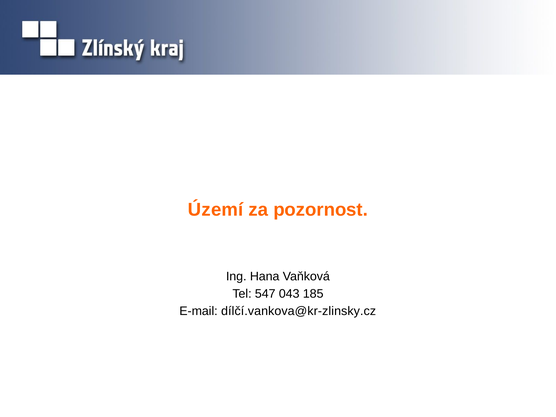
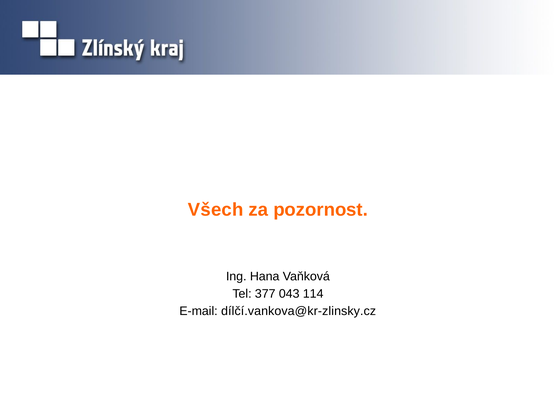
Území: Území -> Všech
547: 547 -> 377
185: 185 -> 114
